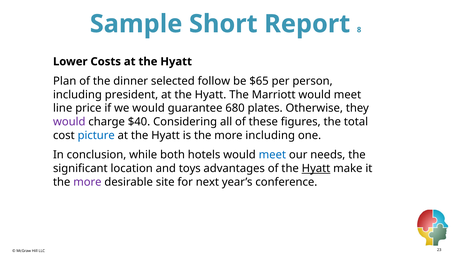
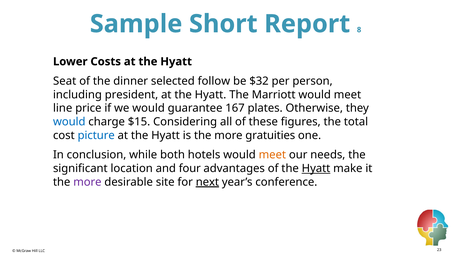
Plan: Plan -> Seat
$65: $65 -> $32
680: 680 -> 167
would at (69, 122) colour: purple -> blue
$40: $40 -> $15
more including: including -> gratuities
meet at (272, 155) colour: blue -> orange
toys: toys -> four
next underline: none -> present
